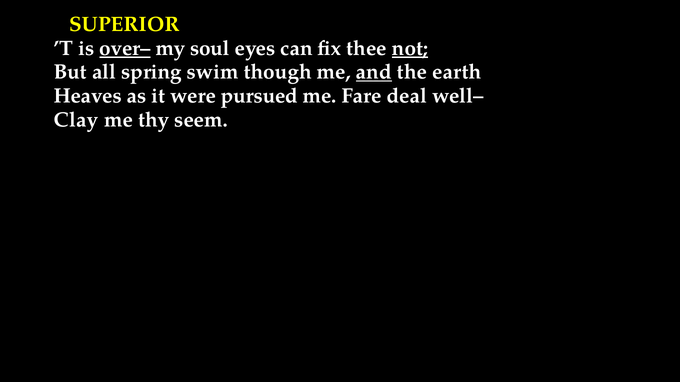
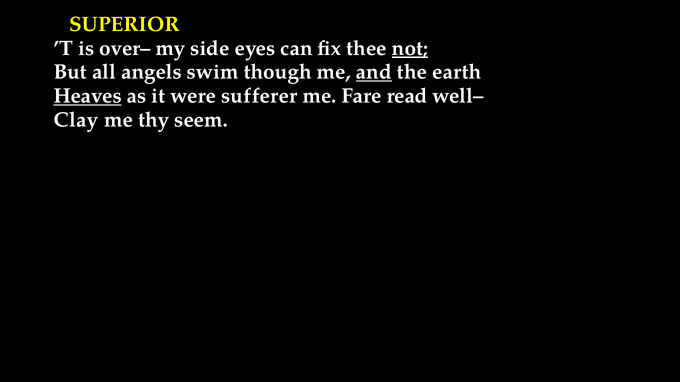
over– underline: present -> none
soul: soul -> side
spring: spring -> angels
Heaves underline: none -> present
pursued: pursued -> sufferer
deal: deal -> read
